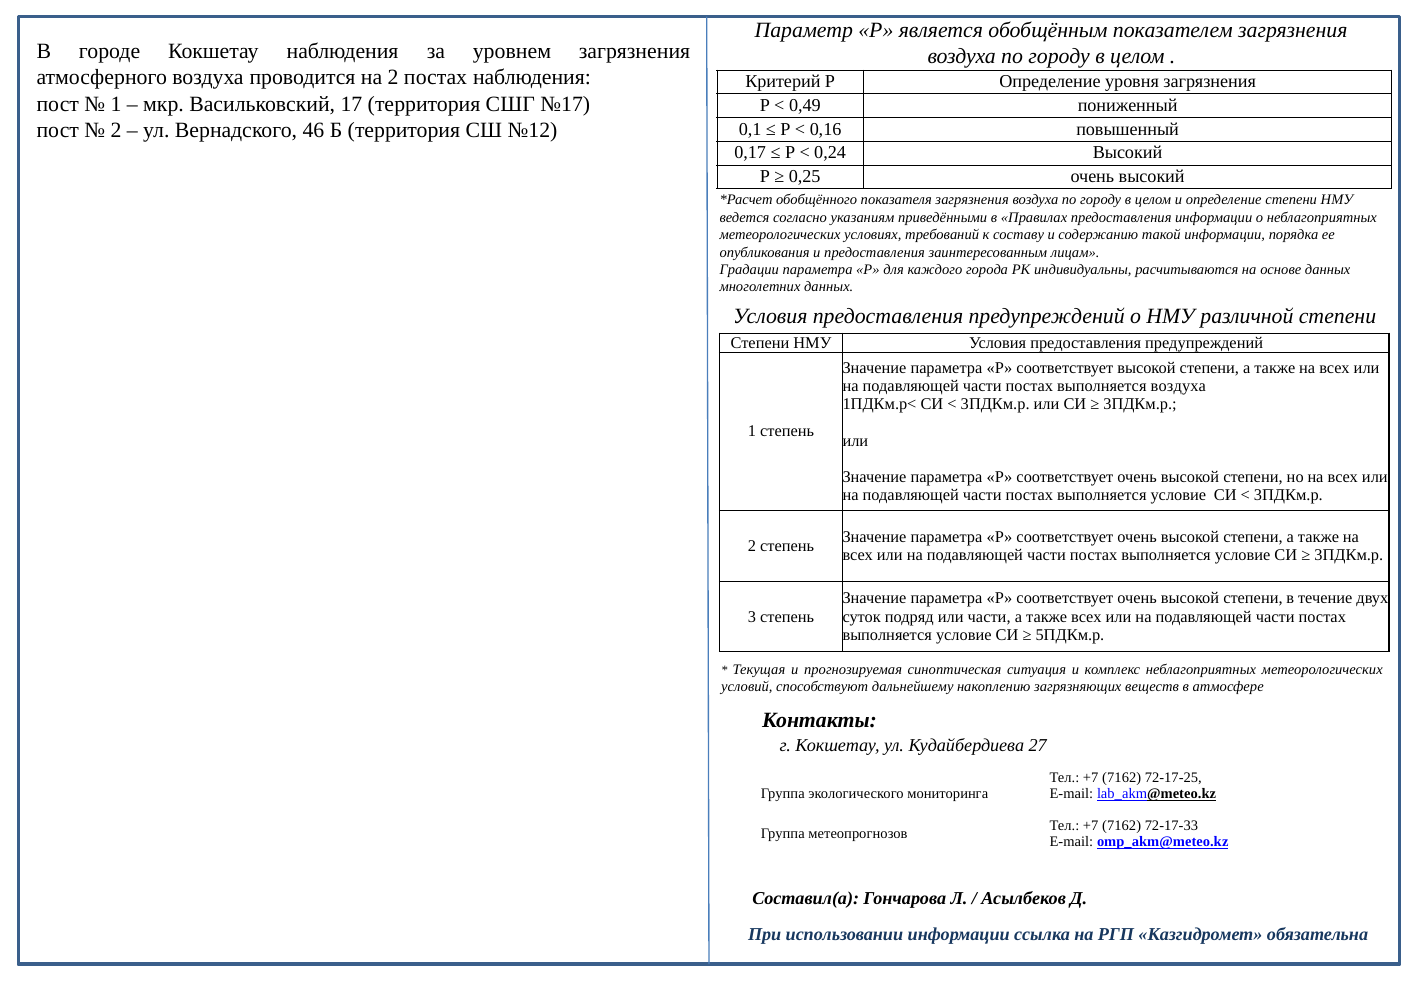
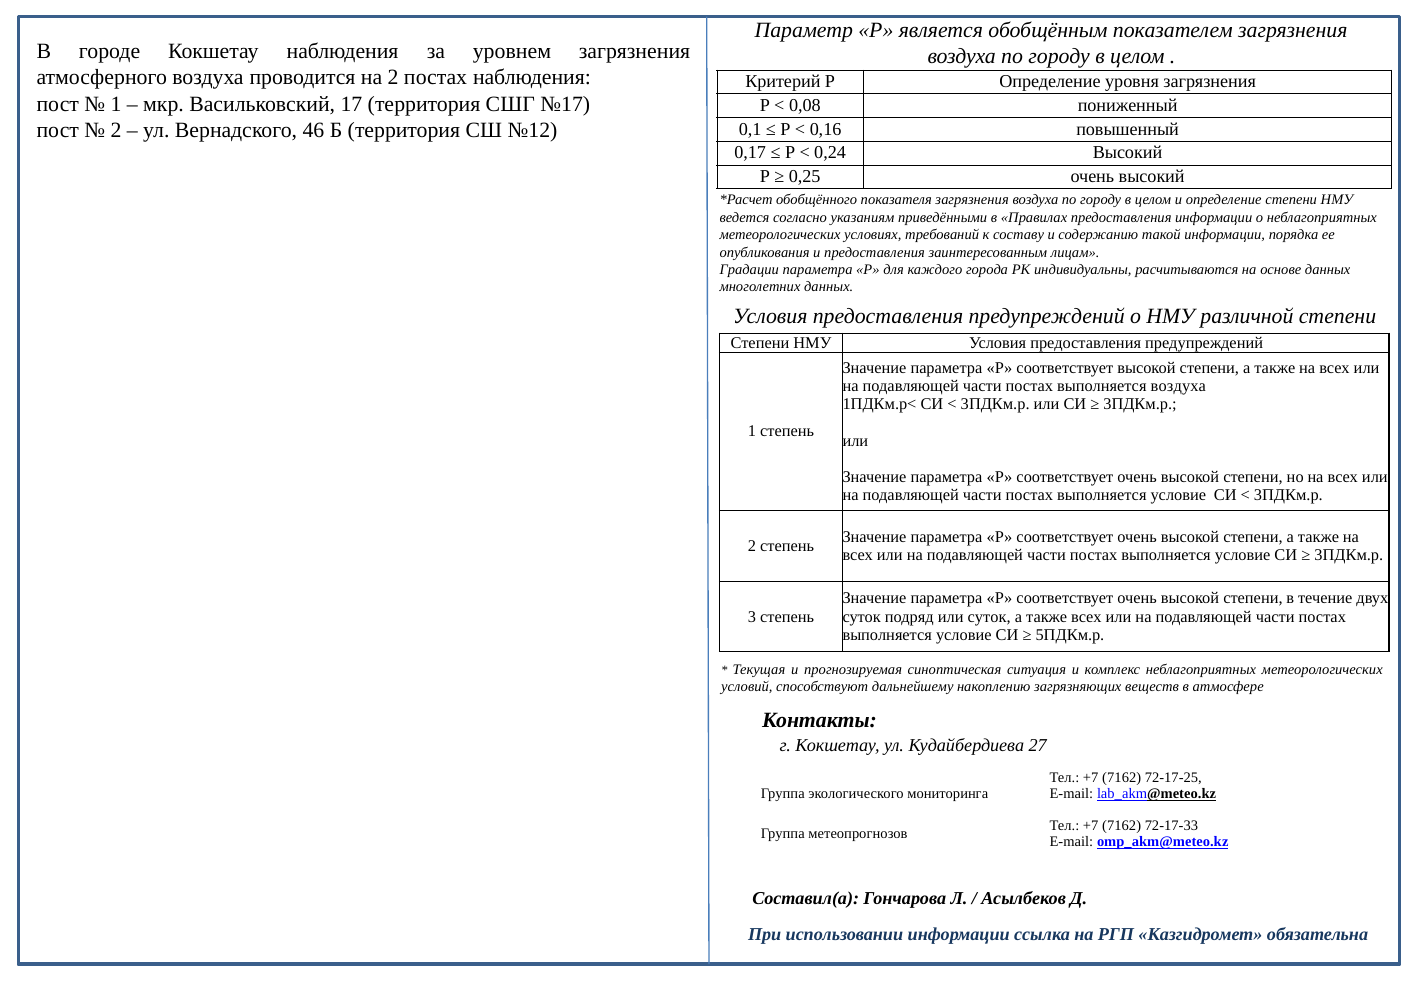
0,49: 0,49 -> 0,08
или части: части -> суток
